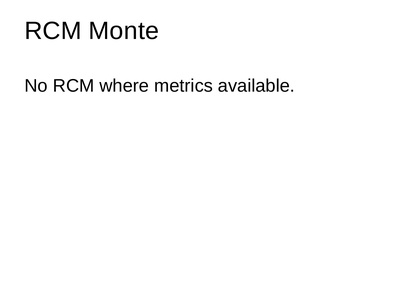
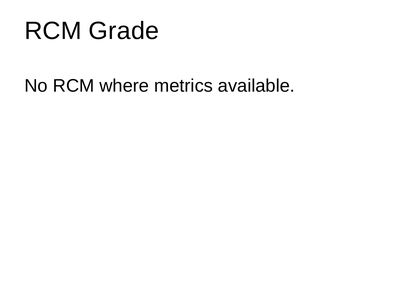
Monte: Monte -> Grade
